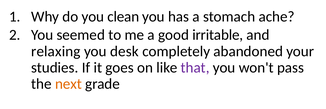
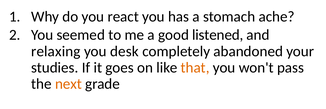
clean: clean -> react
irritable: irritable -> listened
that colour: purple -> orange
